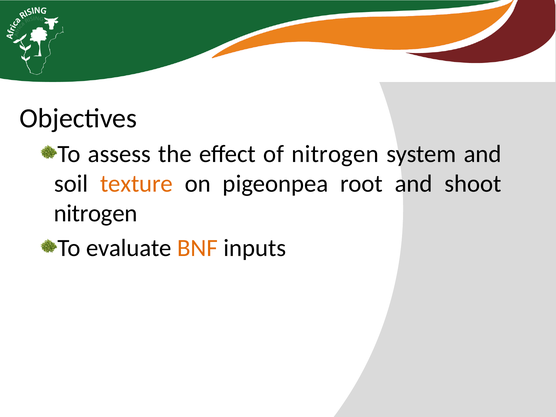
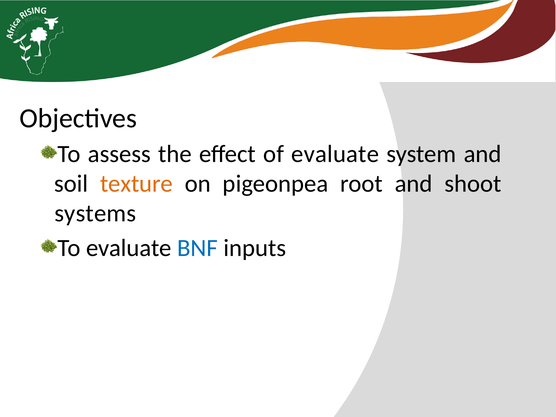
of nitrogen: nitrogen -> evaluate
nitrogen at (96, 213): nitrogen -> systems
BNF colour: orange -> blue
